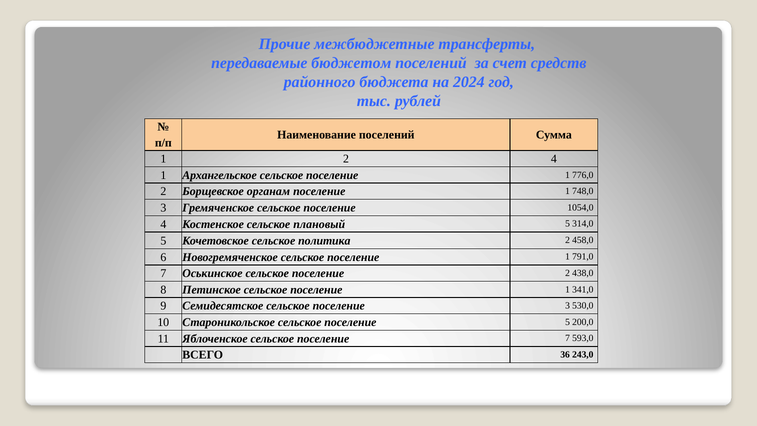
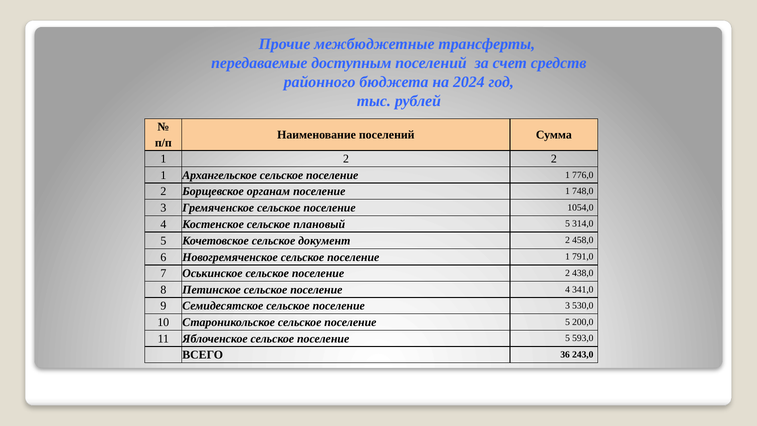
бюджетом: бюджетом -> доступным
2 4: 4 -> 2
политика: политика -> документ
Петинское сельское поселение 1: 1 -> 4
Яблоченское сельское поселение 7: 7 -> 5
